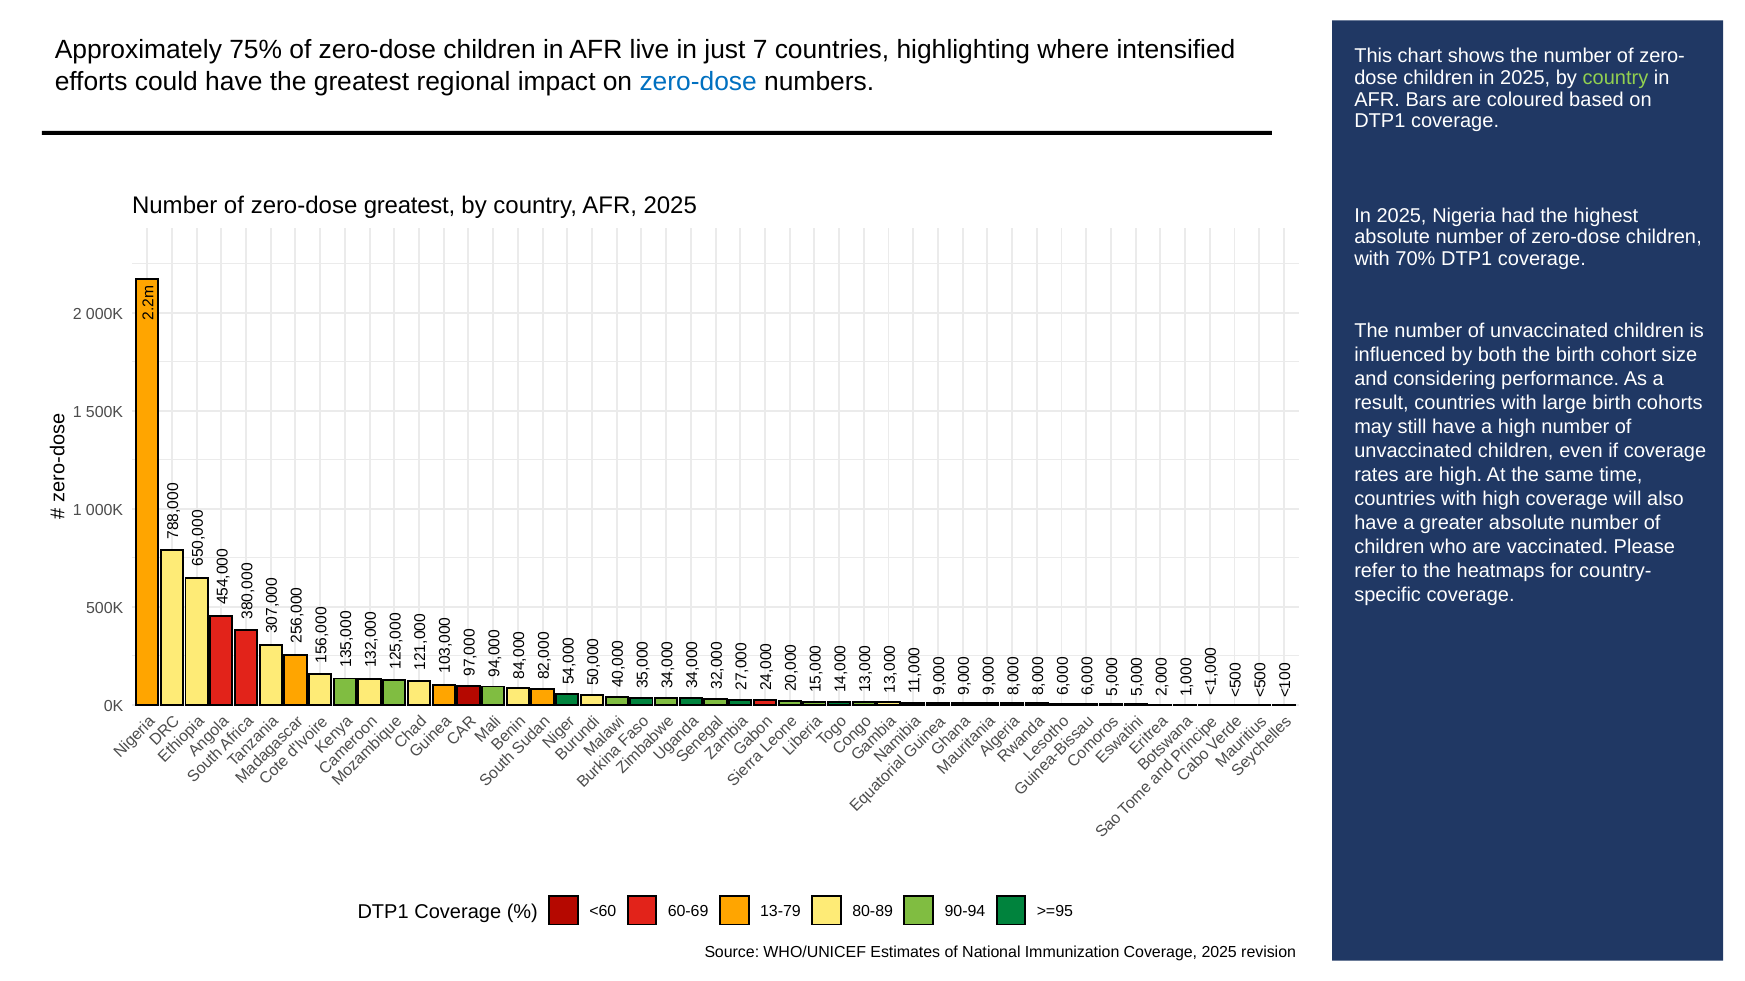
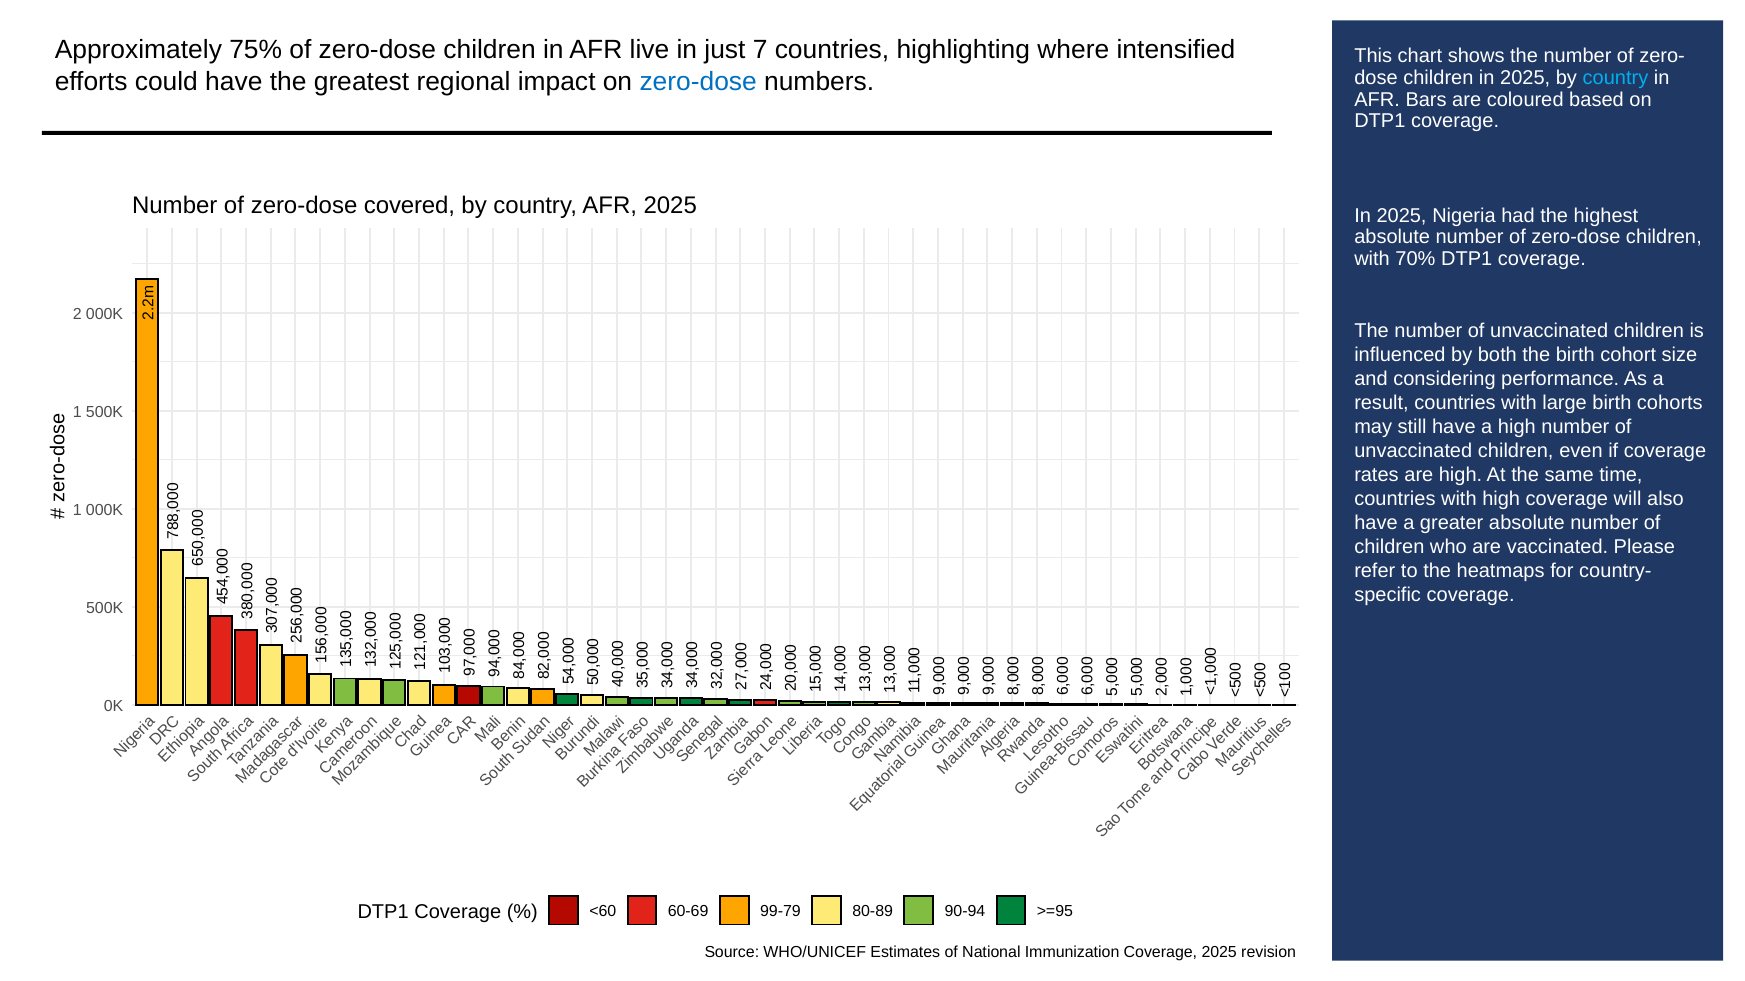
country at (1615, 78) colour: light green -> light blue
zero-dose greatest: greatest -> covered
13-79: 13-79 -> 99-79
